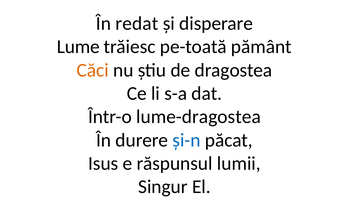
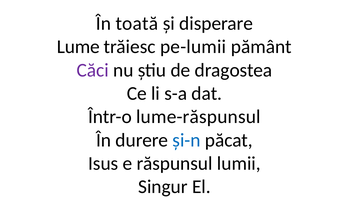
redat: redat -> toată
pe-toată: pe-toată -> pe-lumii
Căci colour: orange -> purple
lume-dragostea: lume-dragostea -> lume-răspunsul
